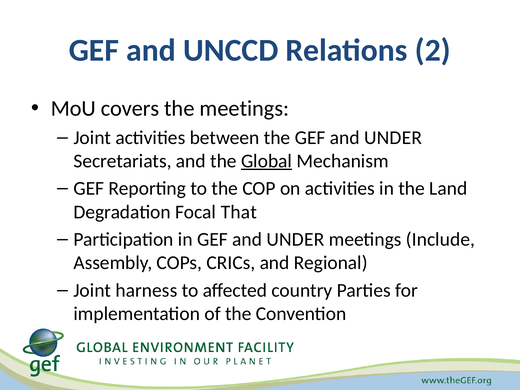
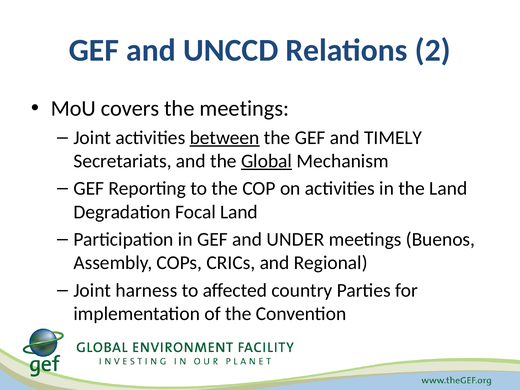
between underline: none -> present
the GEF and UNDER: UNDER -> TIMELY
Focal That: That -> Land
Include: Include -> Buenos
